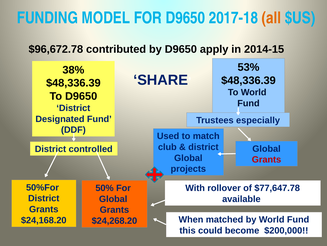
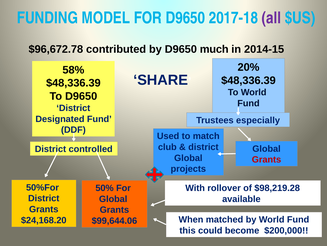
all colour: orange -> purple
apply: apply -> much
53%: 53% -> 20%
38%: 38% -> 58%
$77,647.78: $77,647.78 -> $98,219.28
$24,268.20: $24,268.20 -> $99,644.06
